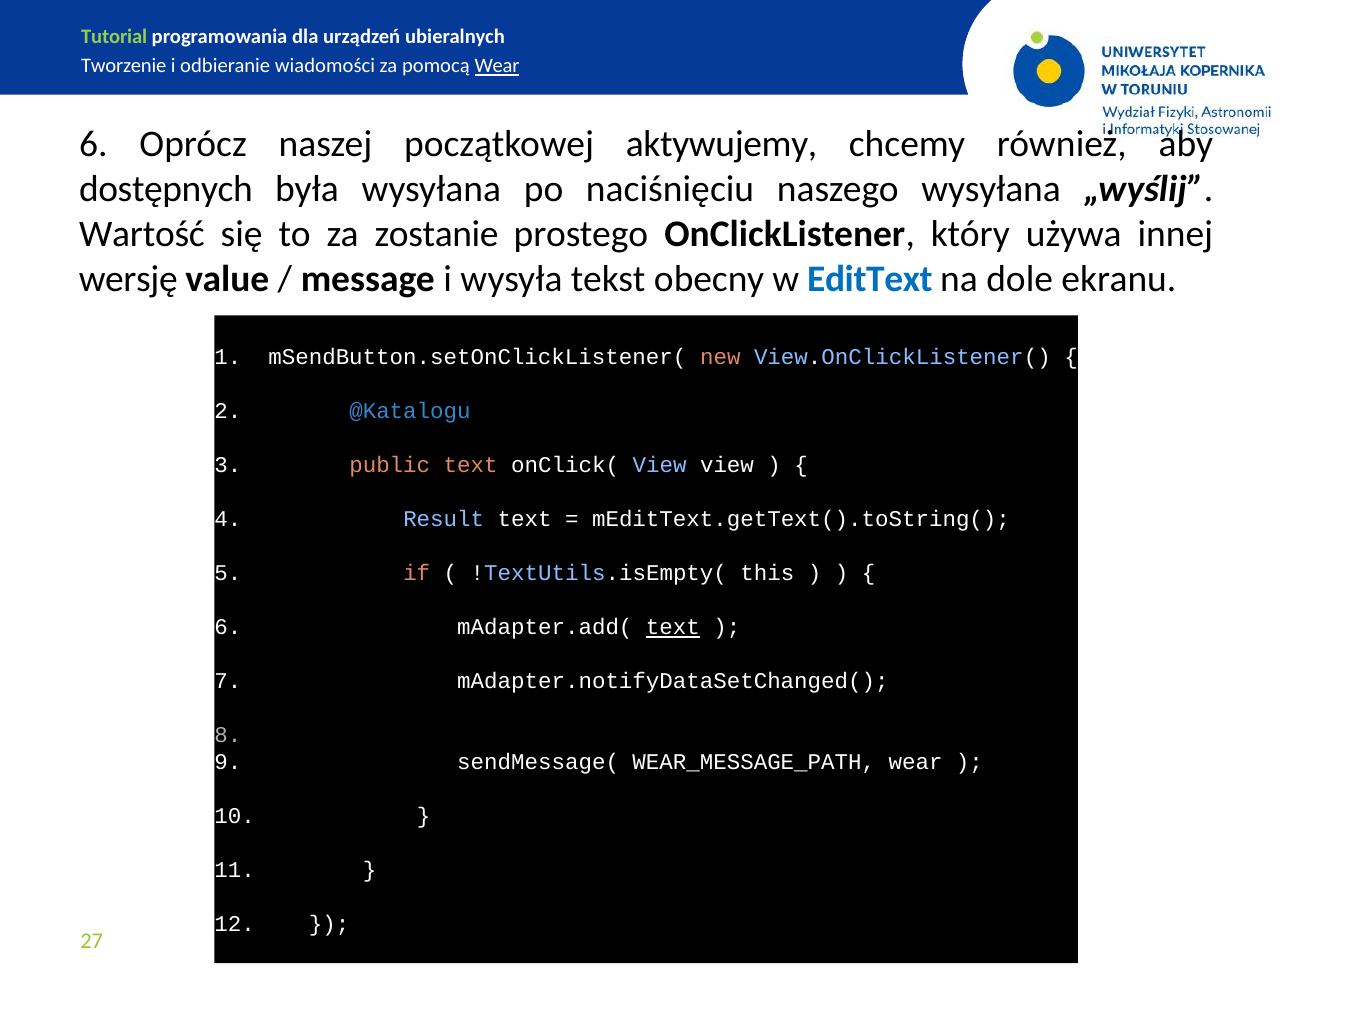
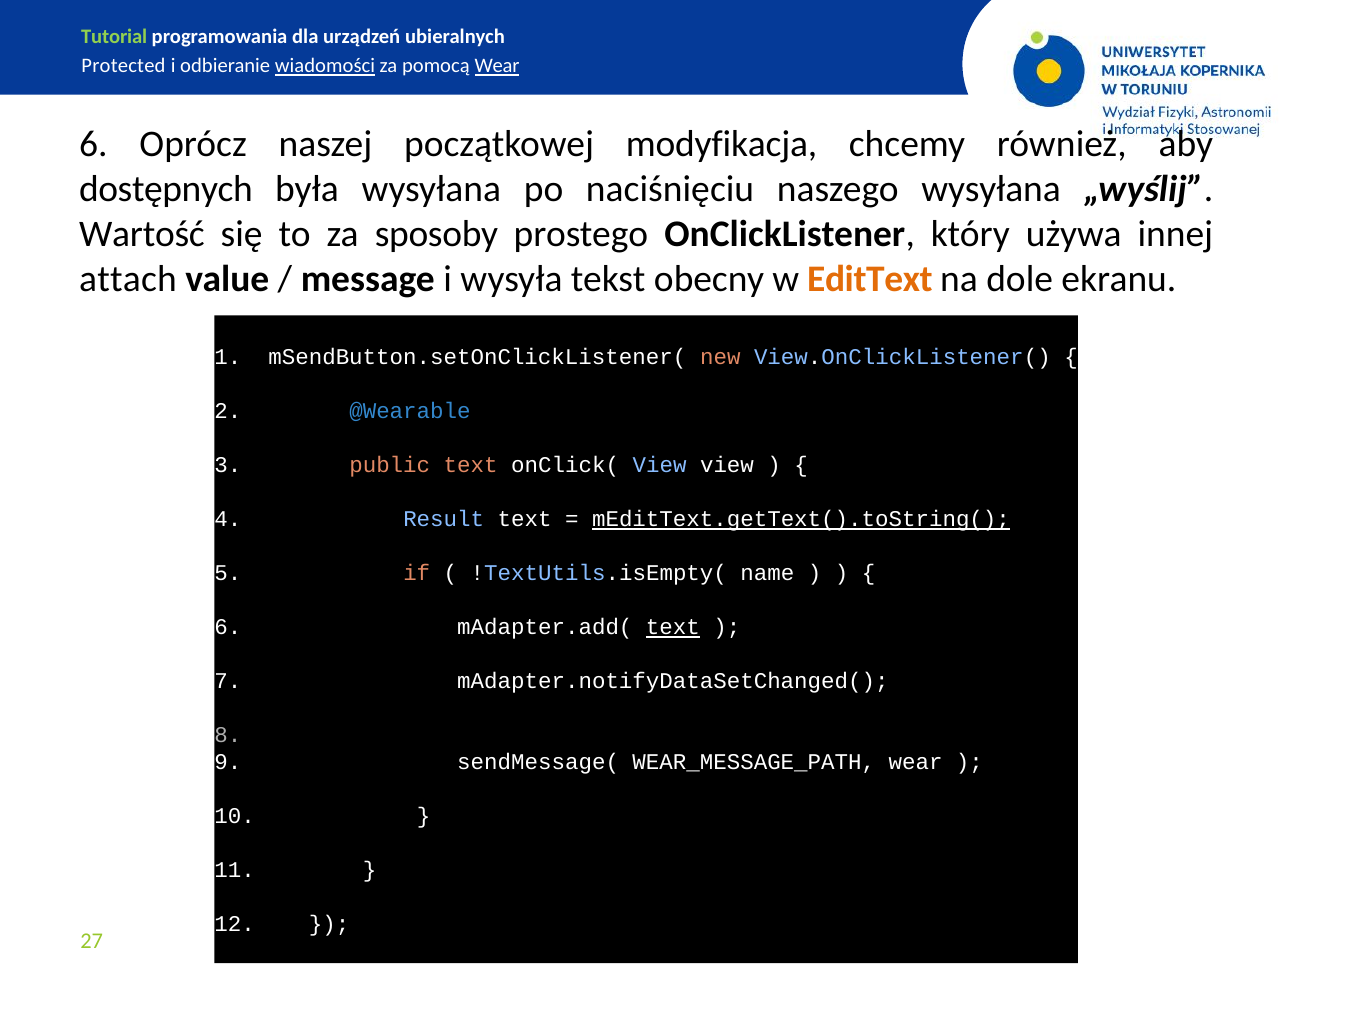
Tworzenie: Tworzenie -> Protected
wiadomości underline: none -> present
aktywujemy: aktywujemy -> modyfikacja
zostanie: zostanie -> sposoby
wersję: wersję -> attach
EditText colour: blue -> orange
@Katalogu: @Katalogu -> @Wearable
mEditText.getText().toString( underline: none -> present
this: this -> name
